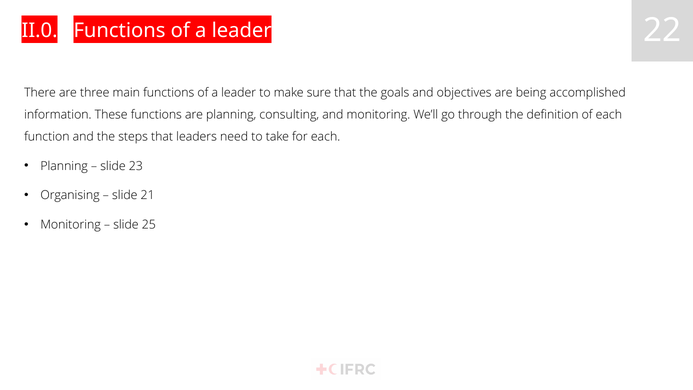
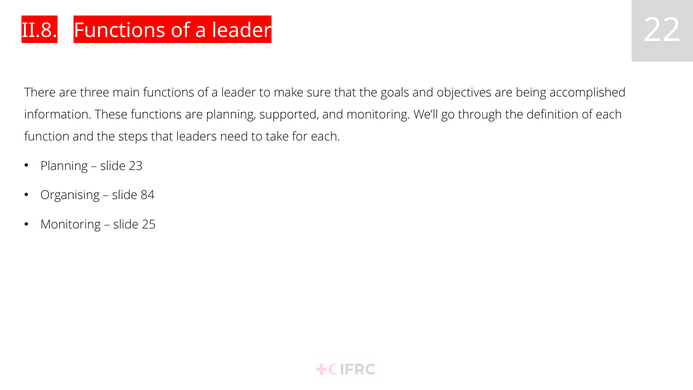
II.0: II.0 -> II.8
consulting: consulting -> supported
21: 21 -> 84
